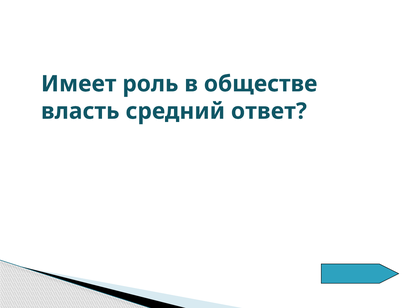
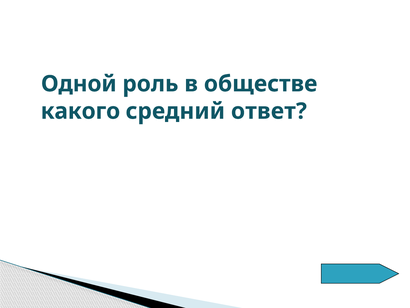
Имеет: Имеет -> Одной
власть: власть -> какого
